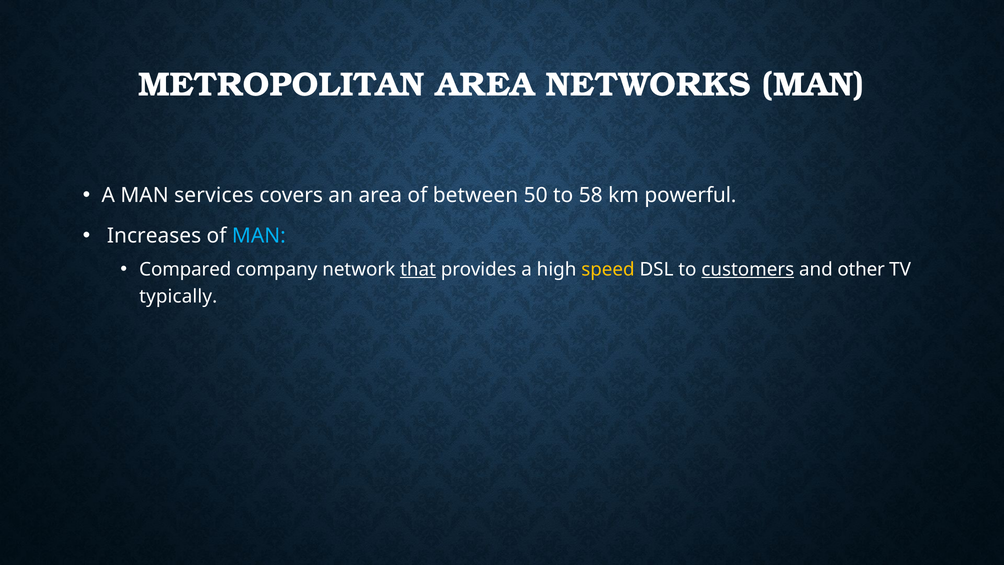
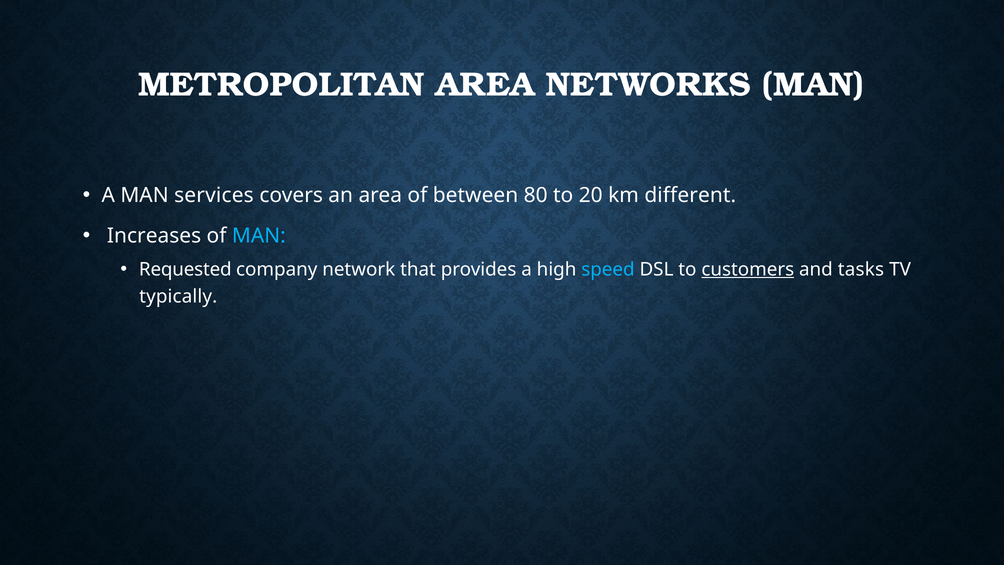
50: 50 -> 80
58: 58 -> 20
powerful: powerful -> different
Compared: Compared -> Requested
that underline: present -> none
speed colour: yellow -> light blue
other: other -> tasks
